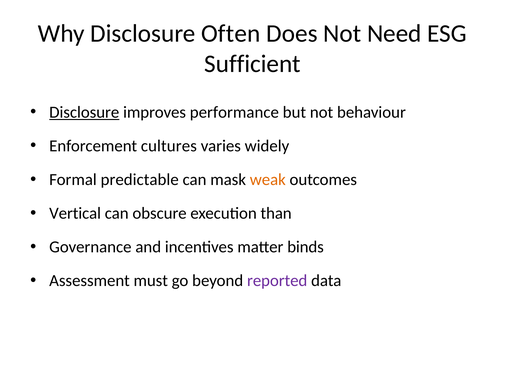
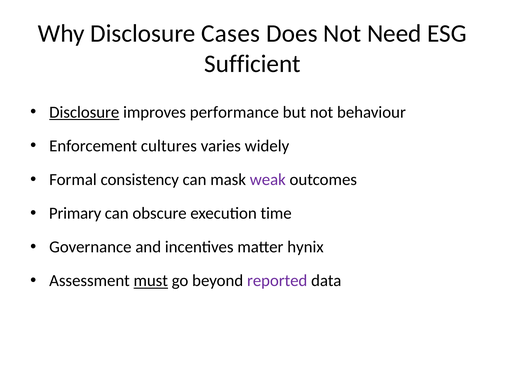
Often: Often -> Cases
predictable: predictable -> consistency
weak colour: orange -> purple
Vertical: Vertical -> Primary
than: than -> time
binds: binds -> hynix
must underline: none -> present
